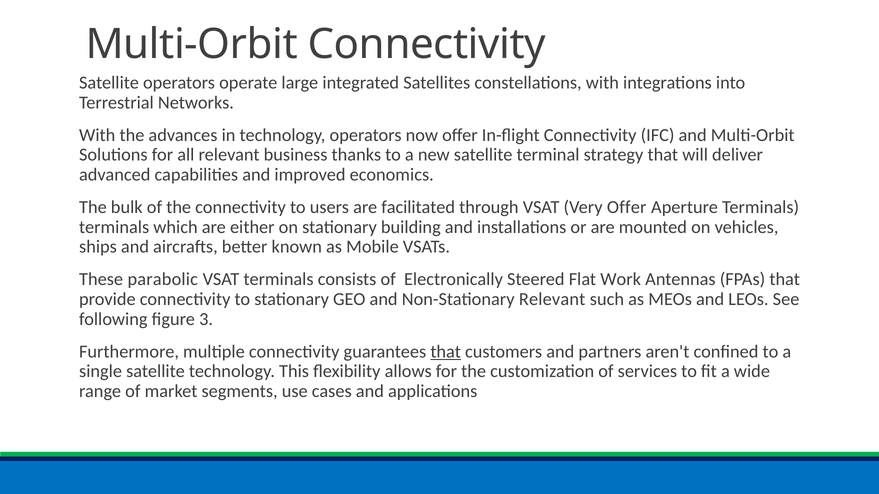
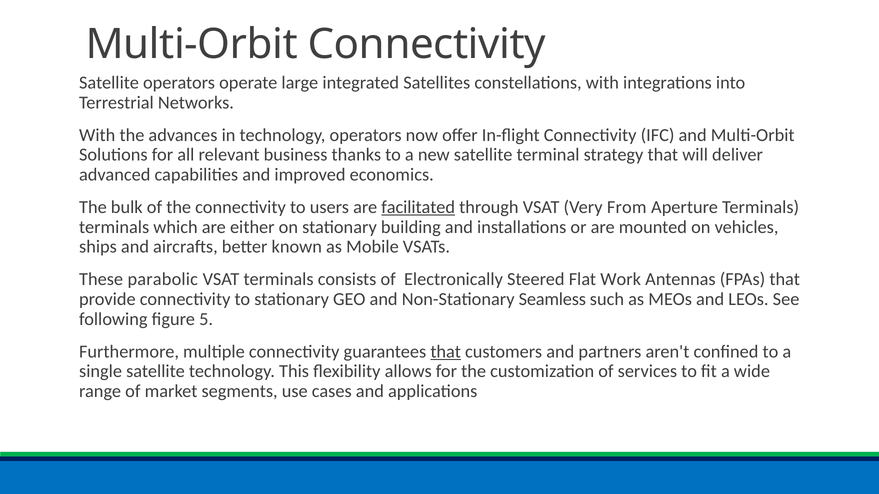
facilitated underline: none -> present
Very Offer: Offer -> From
Non-Stationary Relevant: Relevant -> Seamless
3: 3 -> 5
